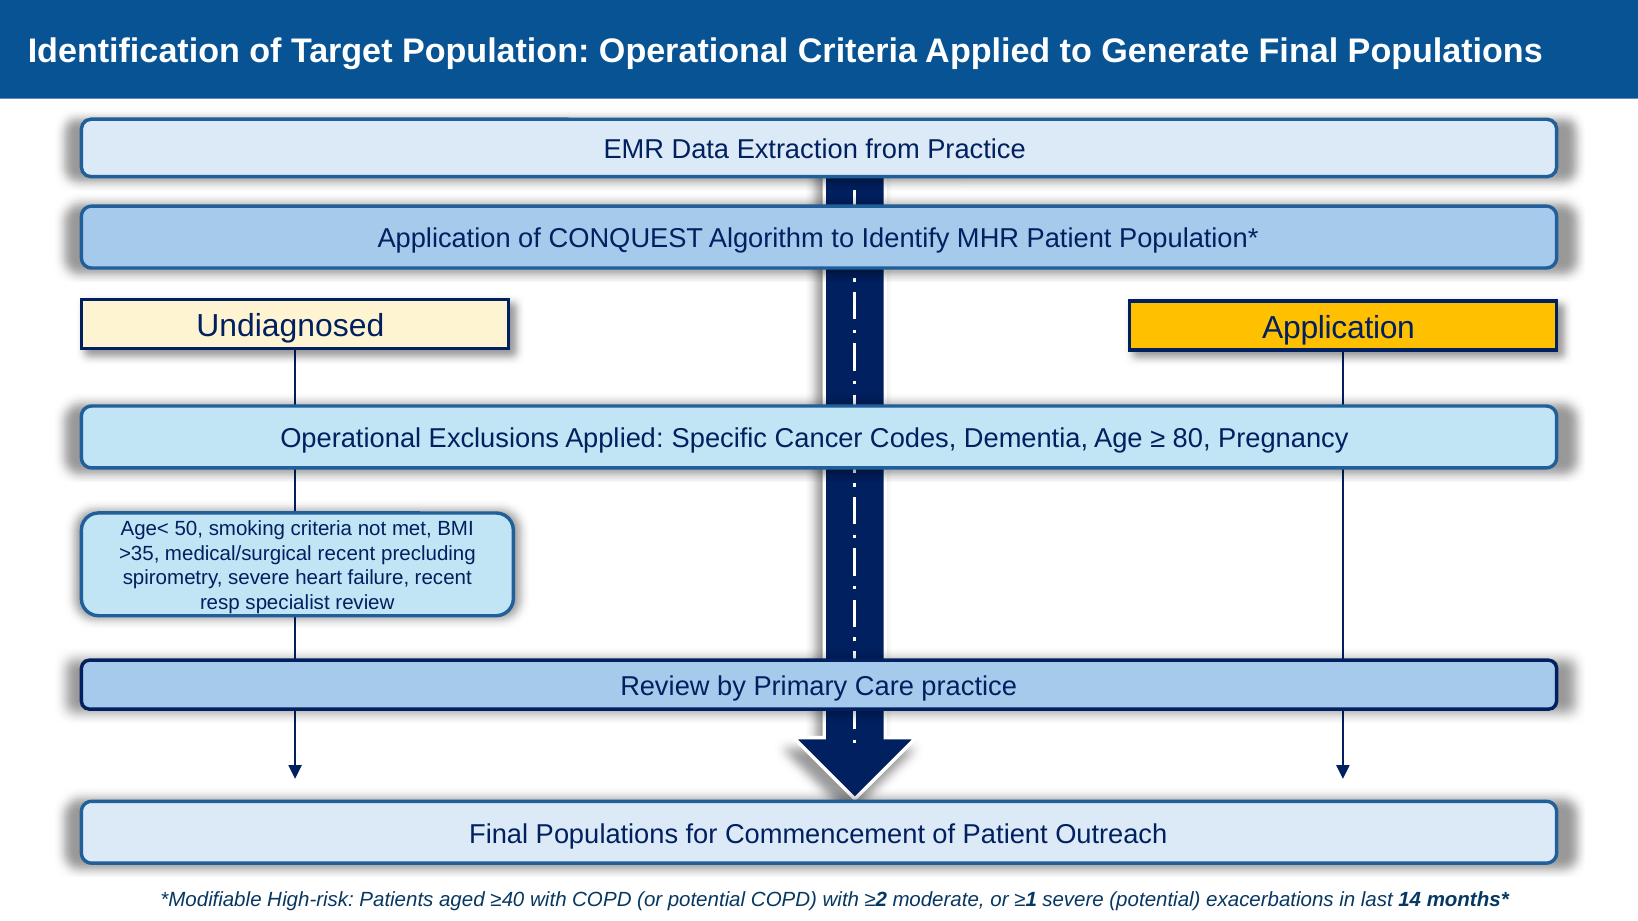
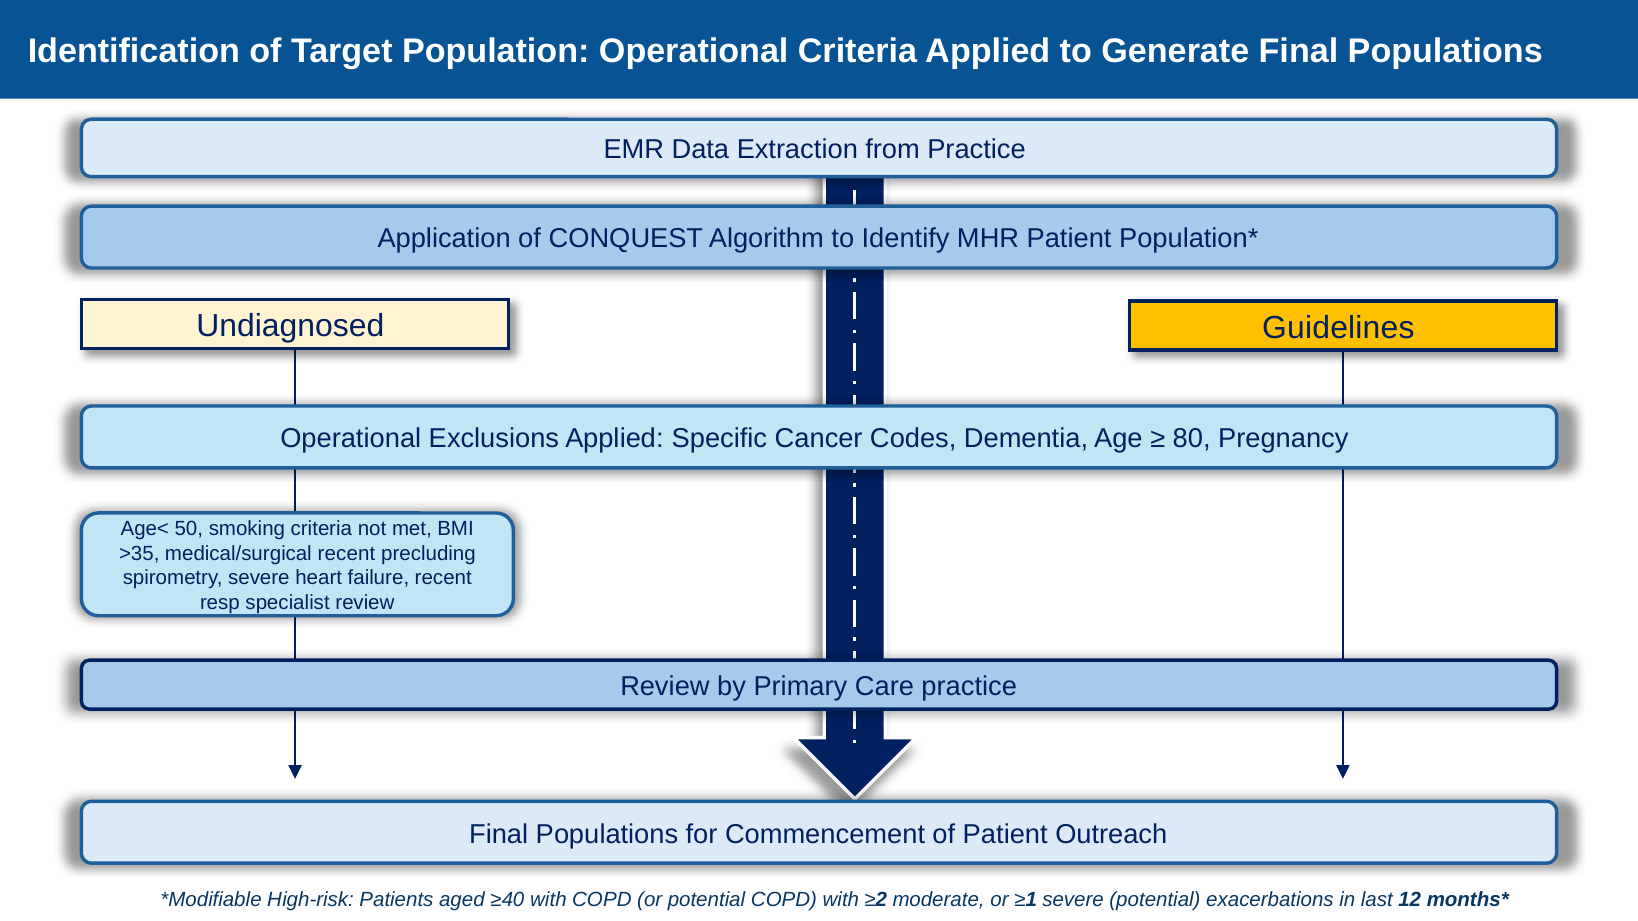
Undiagnosed Application: Application -> Guidelines
14: 14 -> 12
